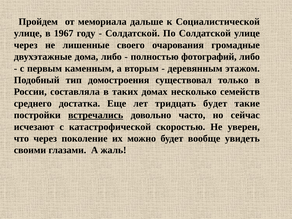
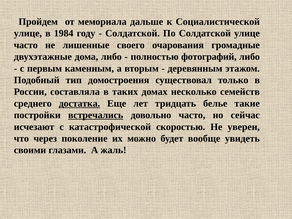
1967: 1967 -> 1984
через at (26, 45): через -> часто
достатка underline: none -> present
тридцать будет: будет -> белье
